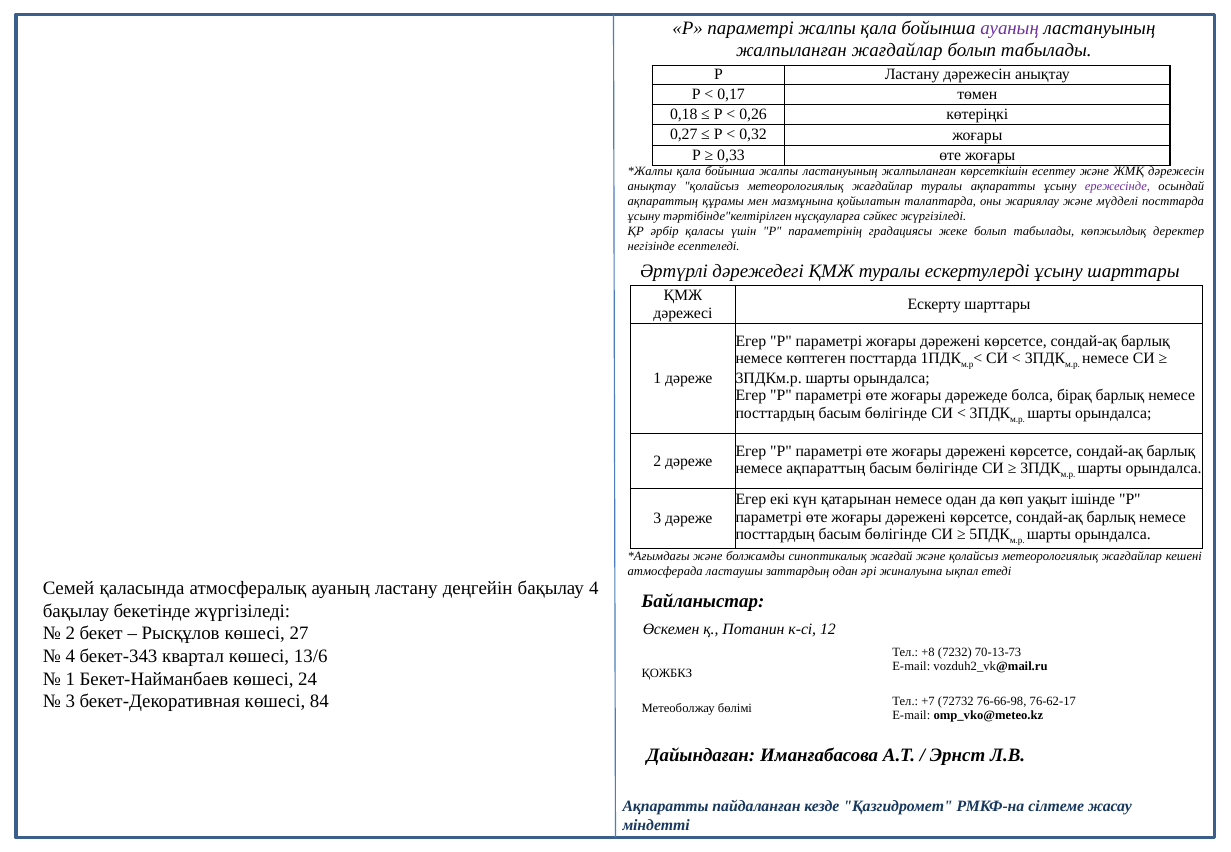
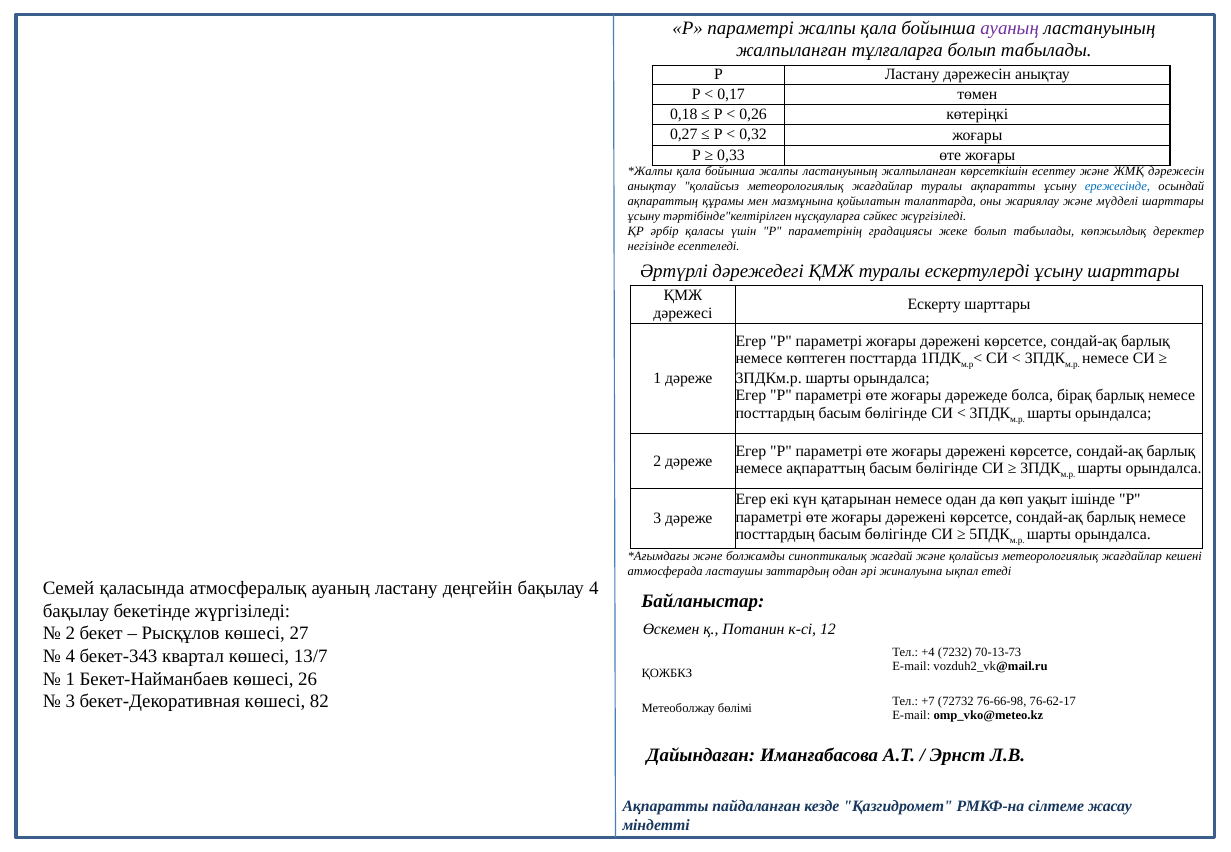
жалпыланған жағдайлар: жағдайлар -> тұлғаларға
ережесінде colour: purple -> blue
мүдделі посттарда: посттарда -> шарттары
+8: +8 -> +4
13/6: 13/6 -> 13/7
24: 24 -> 26
84: 84 -> 82
